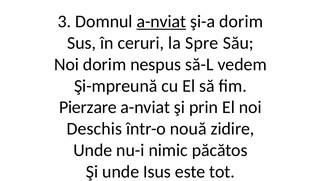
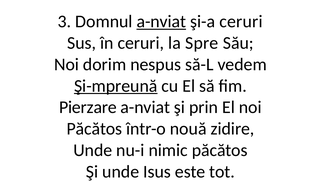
şi-a dorim: dorim -> ceruri
Şi-mpreună underline: none -> present
Deschis at (94, 128): Deschis -> Păcătos
